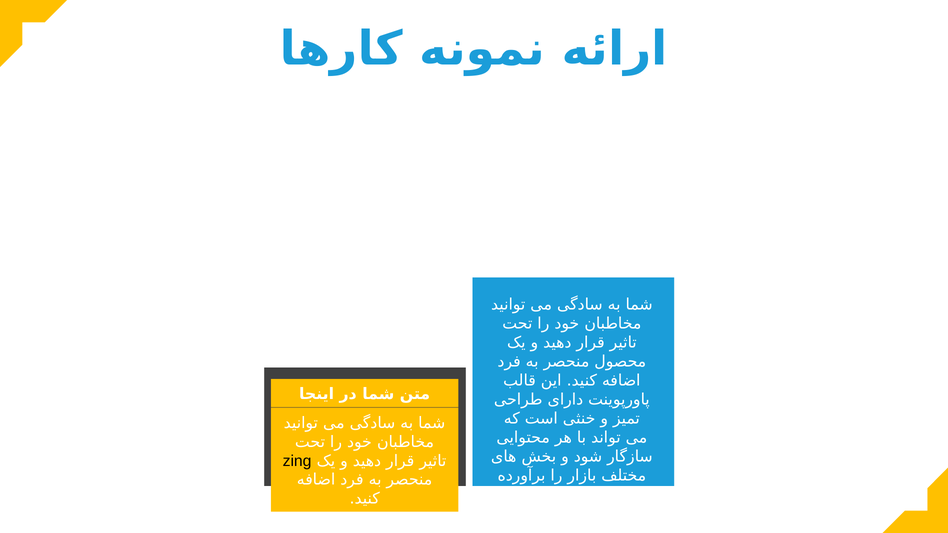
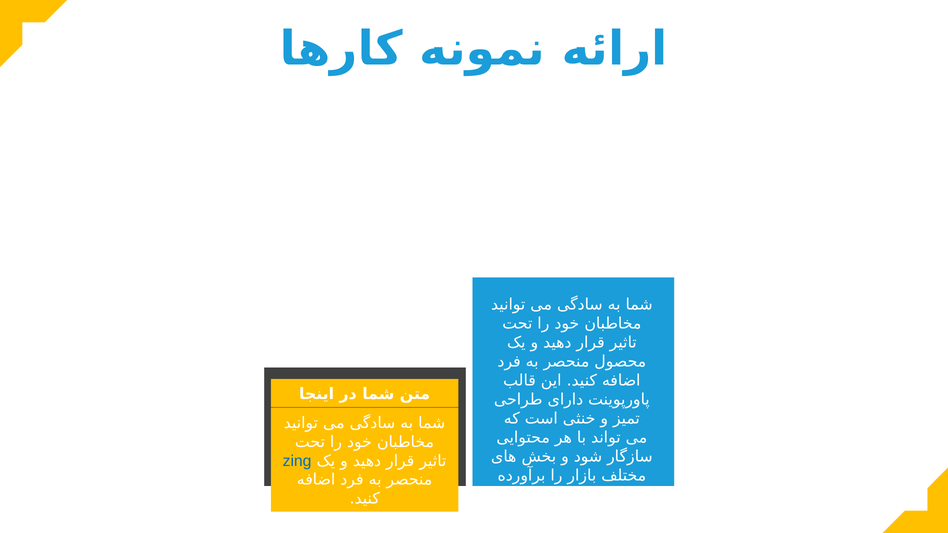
zing colour: black -> blue
